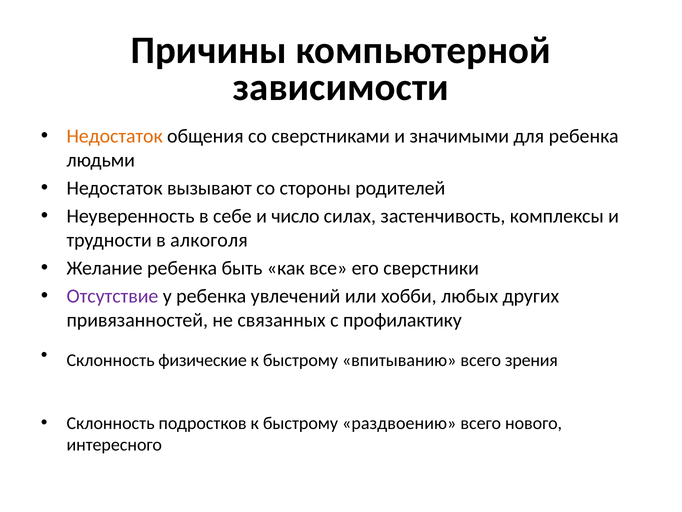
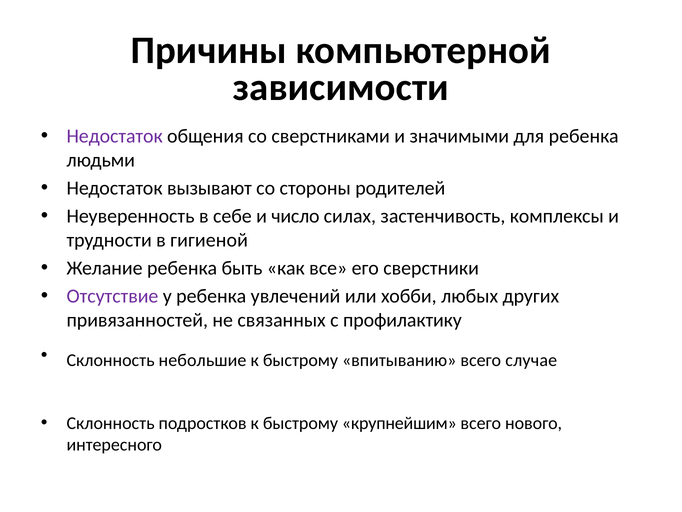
Недостаток at (115, 136) colour: orange -> purple
алкоголя: алкоголя -> гигиеной
физические: физические -> небольшие
зрения: зрения -> случае
раздвоению: раздвоению -> крупнейшим
